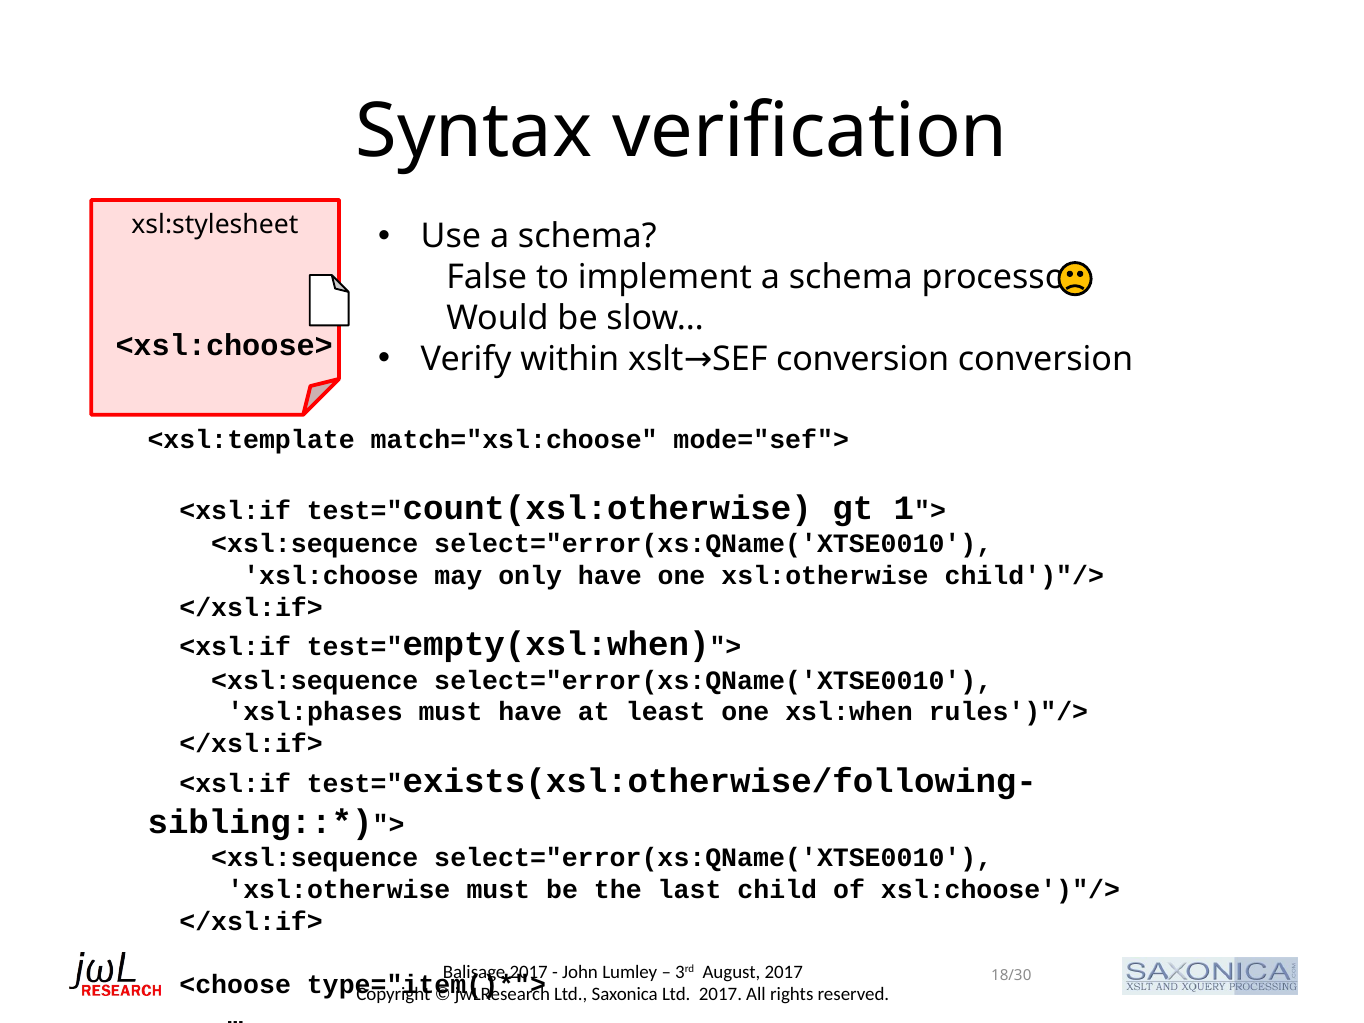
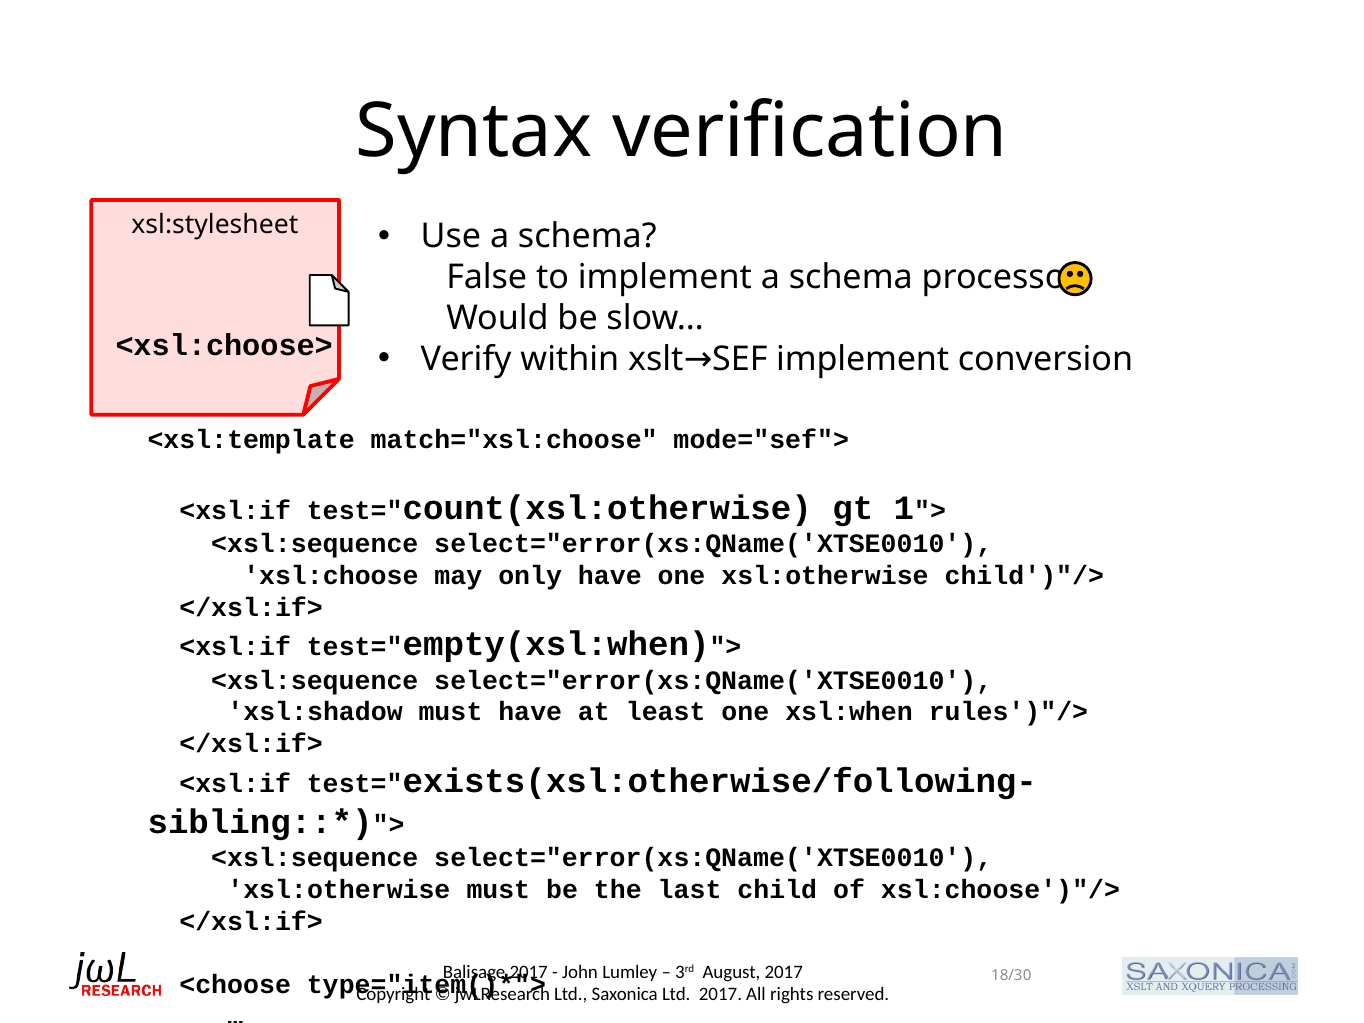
conversion at (863, 359): conversion -> implement
xsl:phases: xsl:phases -> xsl:shadow
